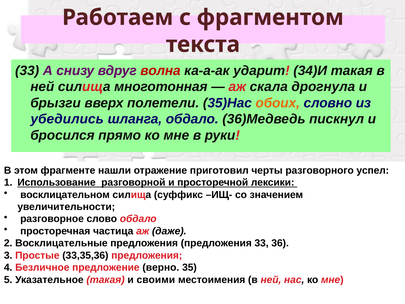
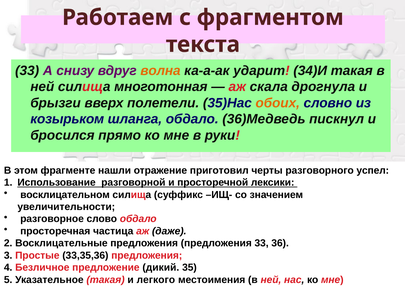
волна colour: red -> orange
убедились: убедились -> козырьком
верно: верно -> дикий
своими: своими -> легкого
